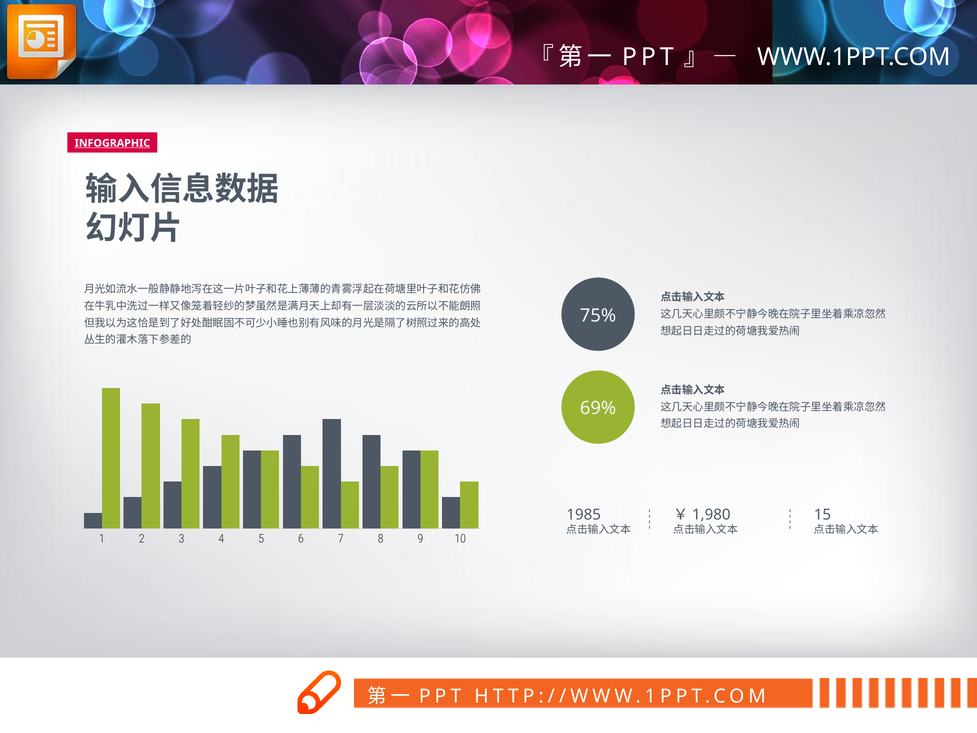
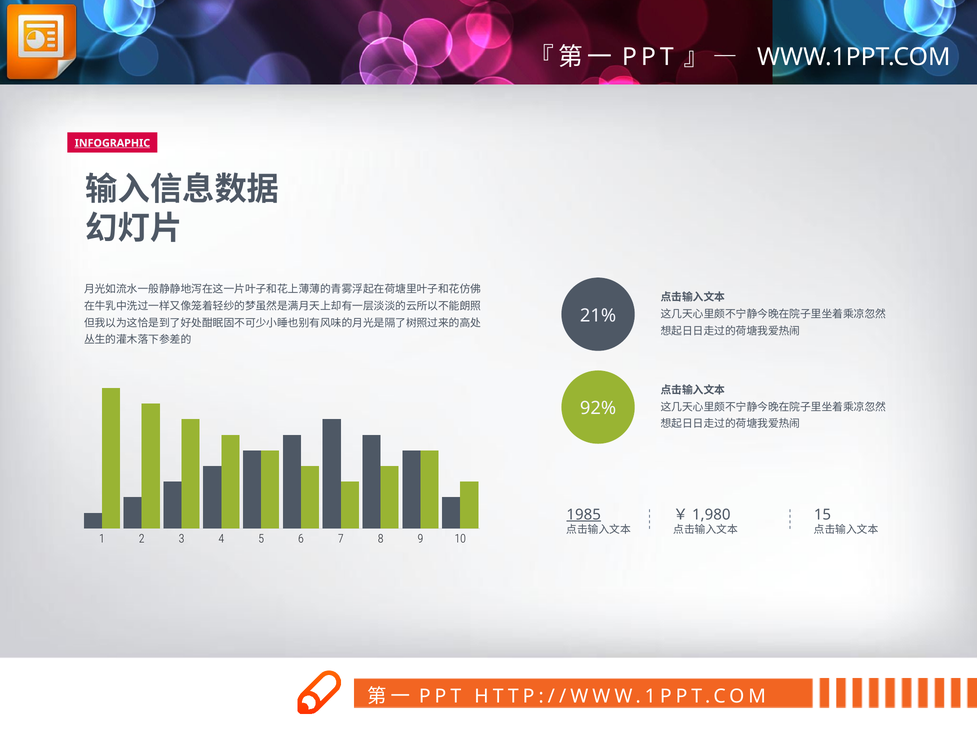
75%: 75% -> 21%
69%: 69% -> 92%
1985 underline: none -> present
